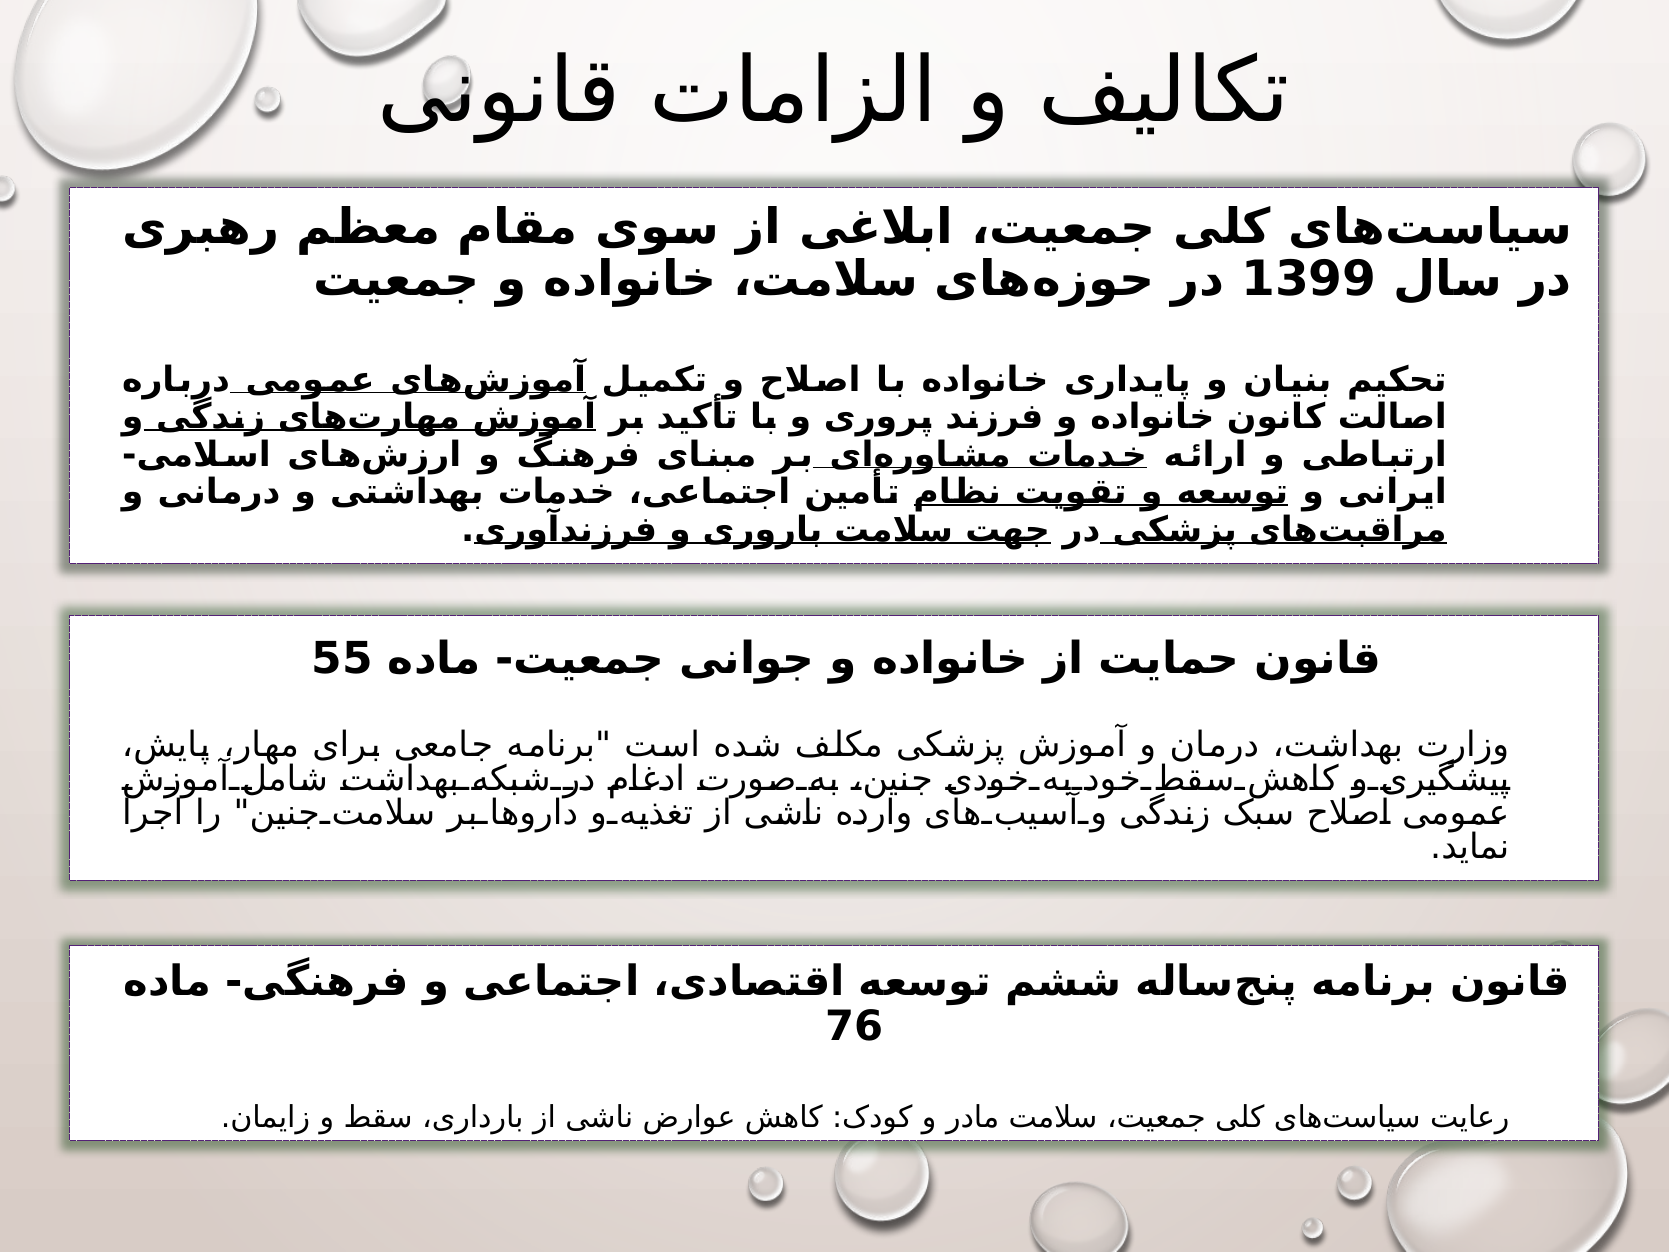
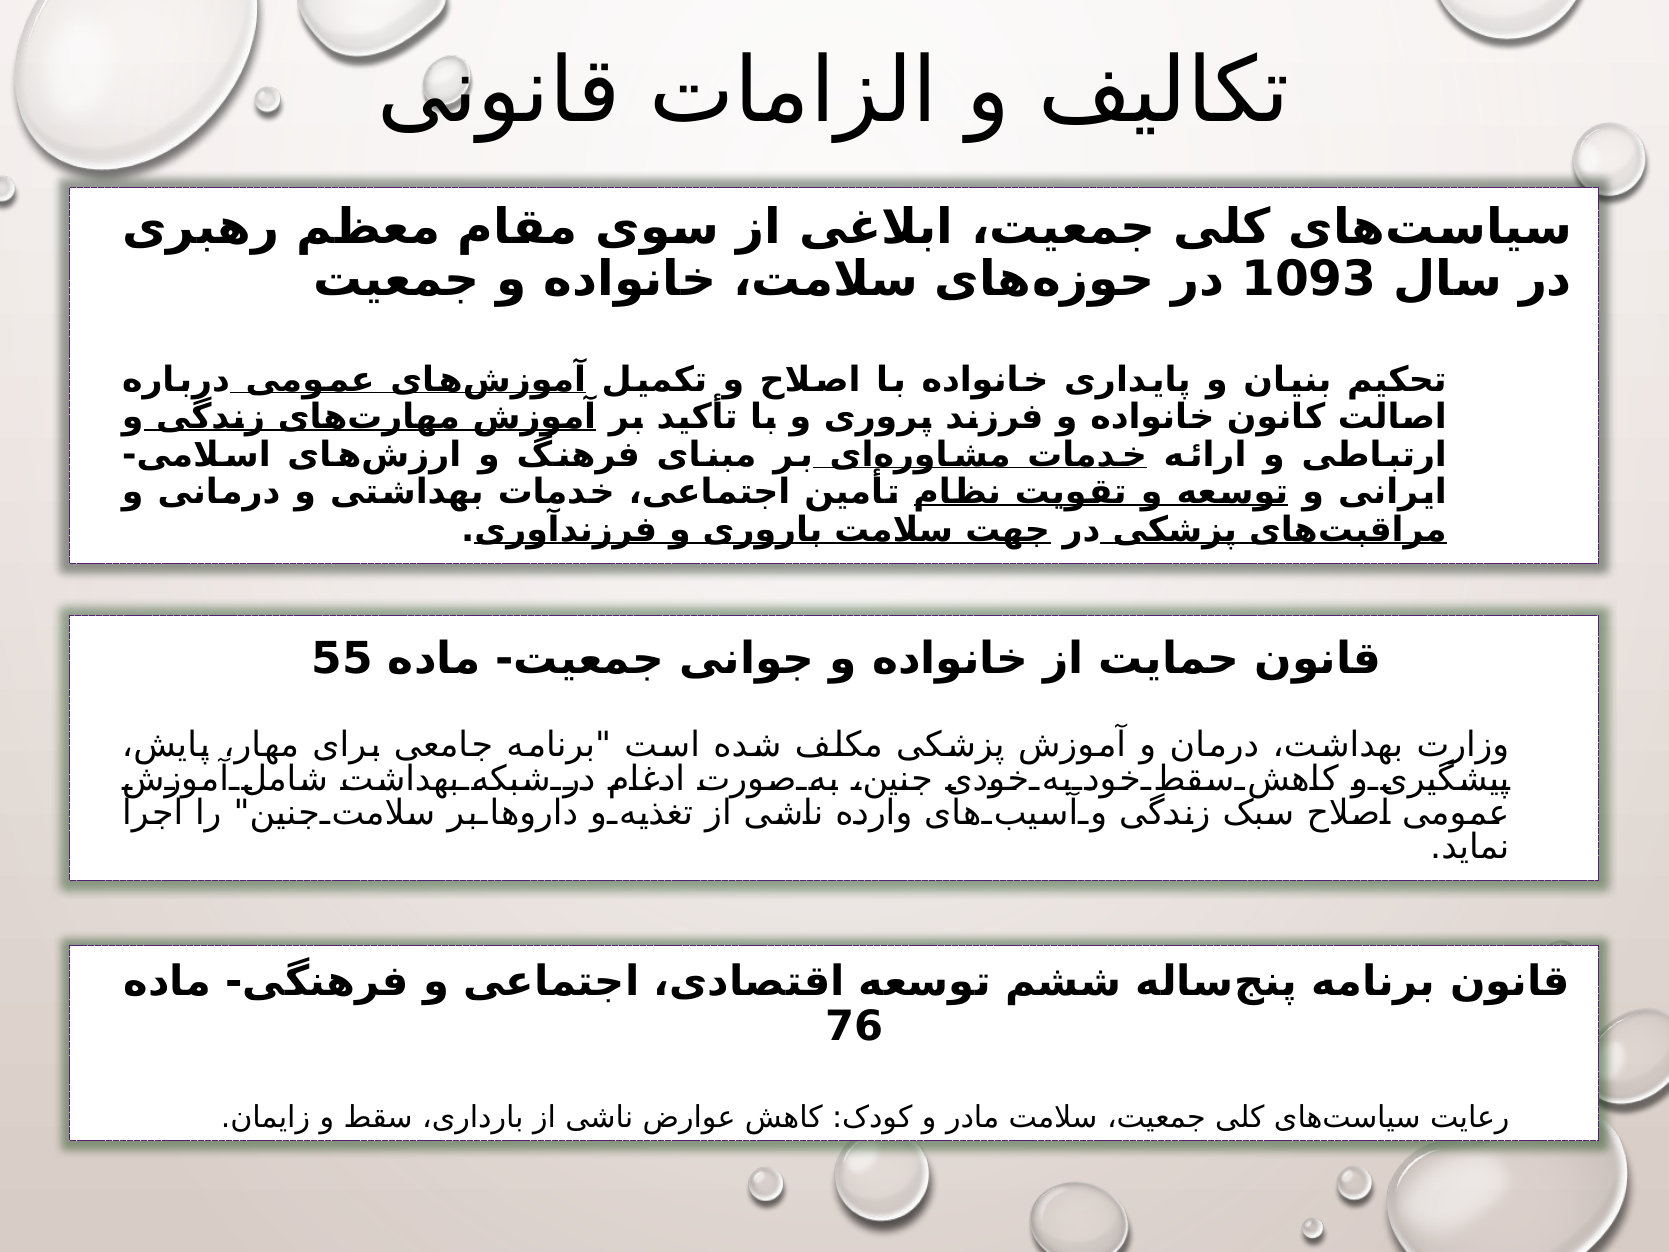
1399: 1399 -> 1093
